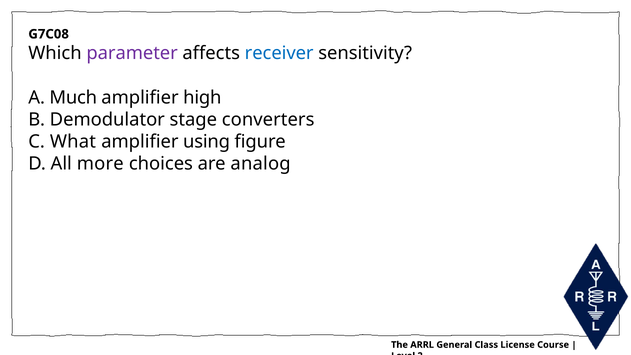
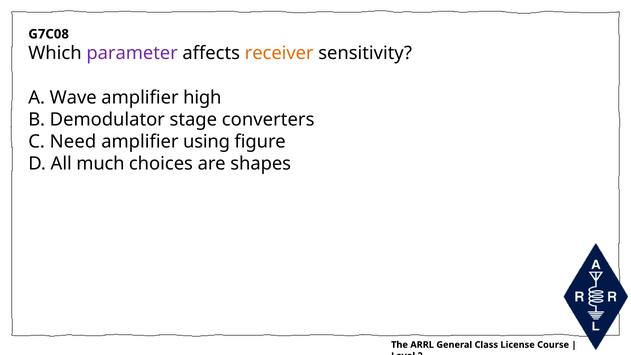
receiver colour: blue -> orange
Much: Much -> Wave
What: What -> Need
more: more -> much
analog: analog -> shapes
